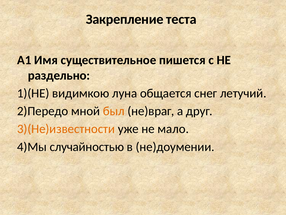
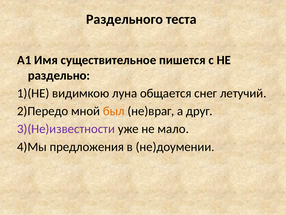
Закрепление: Закрепление -> Раздельного
3)(Не)известности colour: orange -> purple
случайностью: случайностью -> предложения
